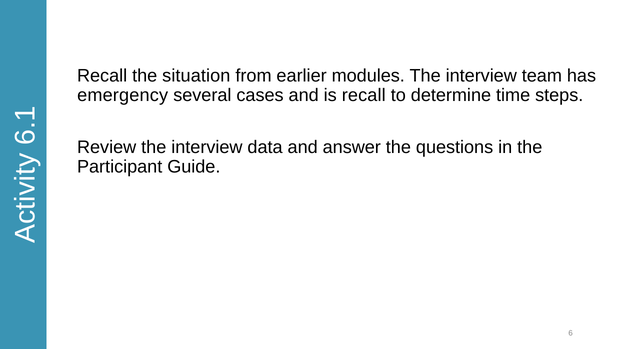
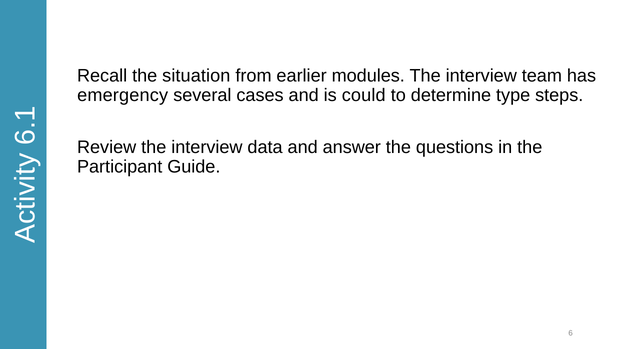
is recall: recall -> could
time: time -> type
